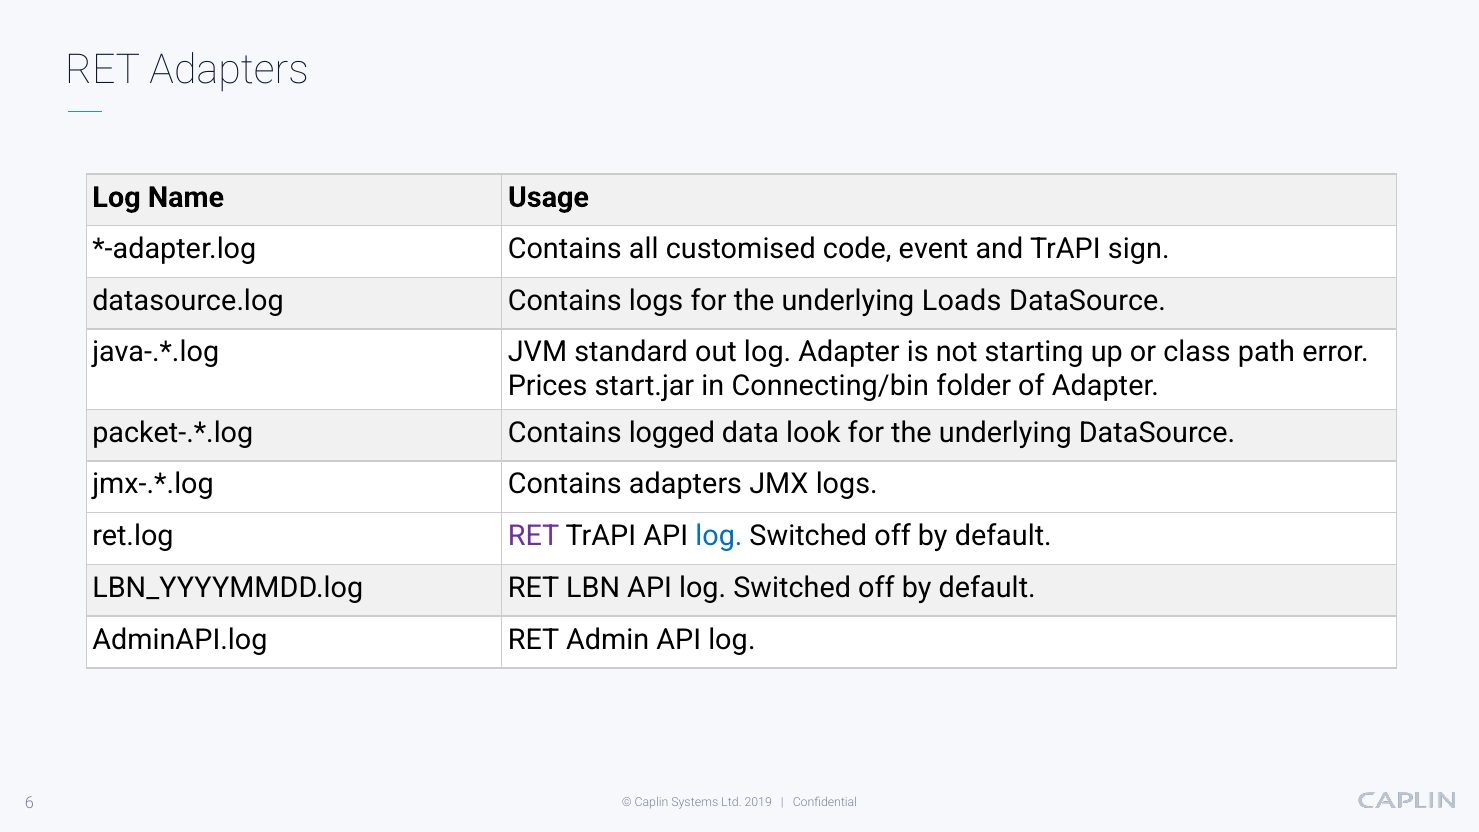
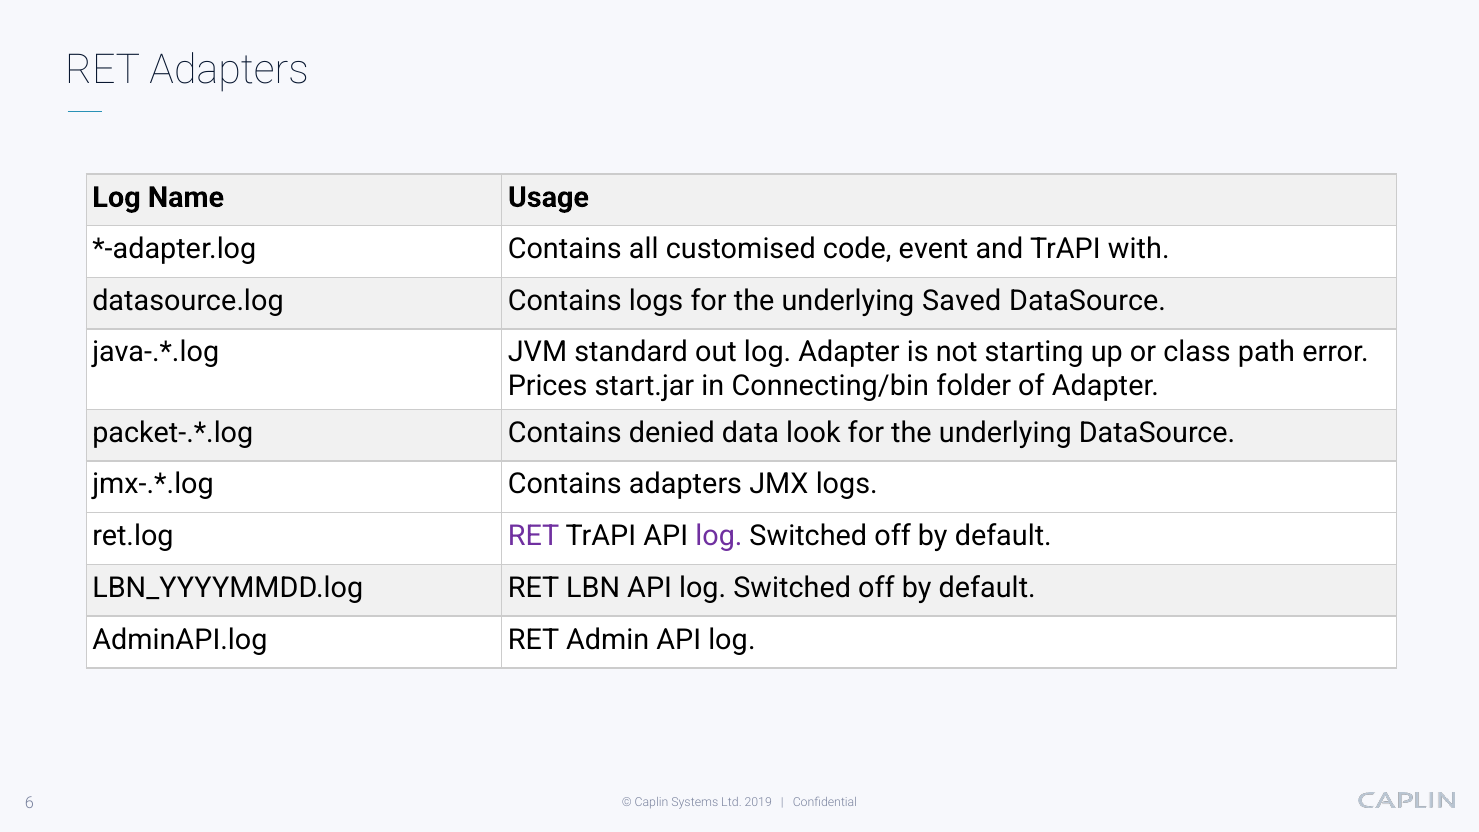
sign: sign -> with
Loads: Loads -> Saved
logged: logged -> denied
log at (719, 536) colour: blue -> purple
